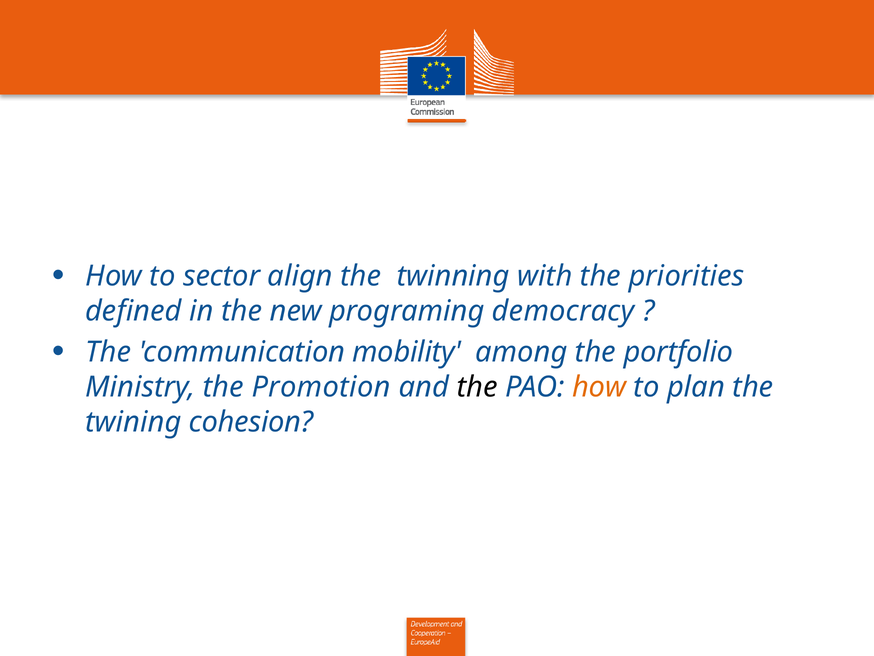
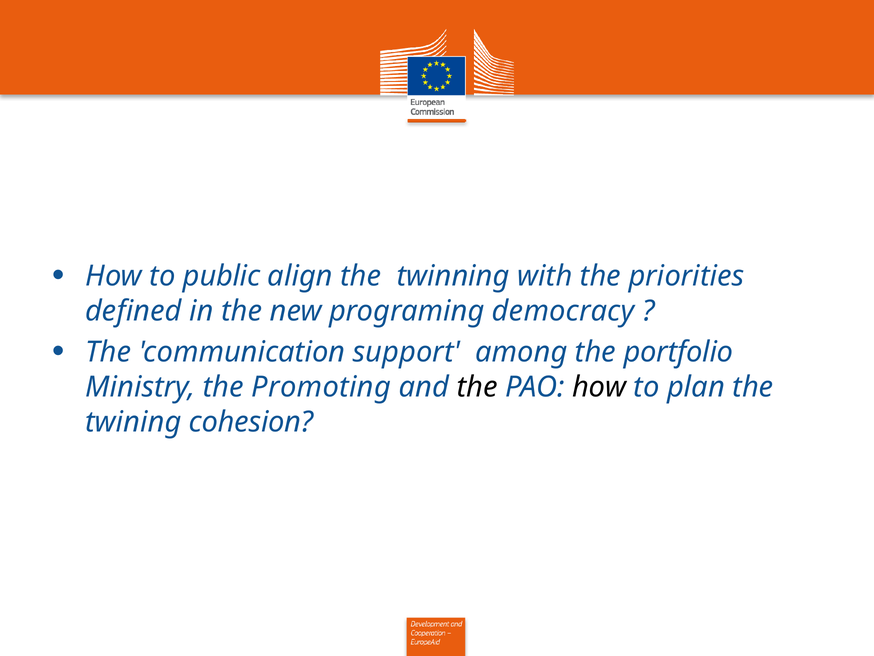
sector: sector -> public
mobility: mobility -> support
Promotion: Promotion -> Promoting
how at (599, 387) colour: orange -> black
